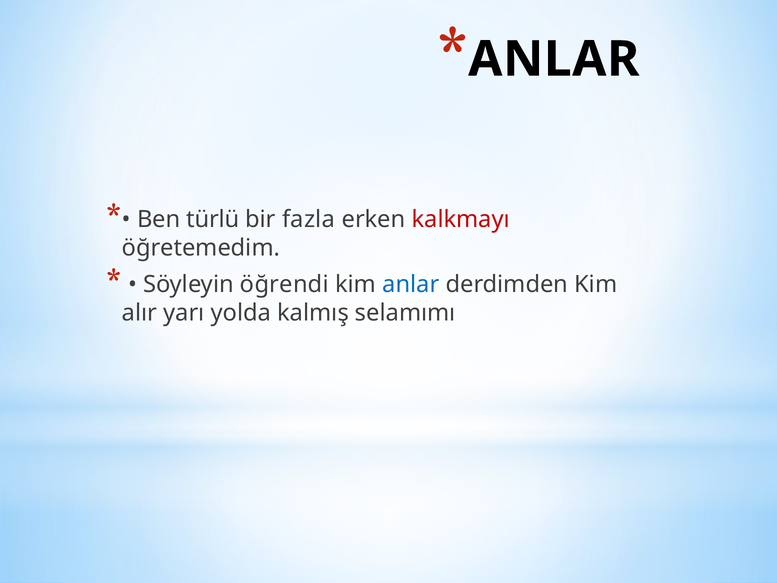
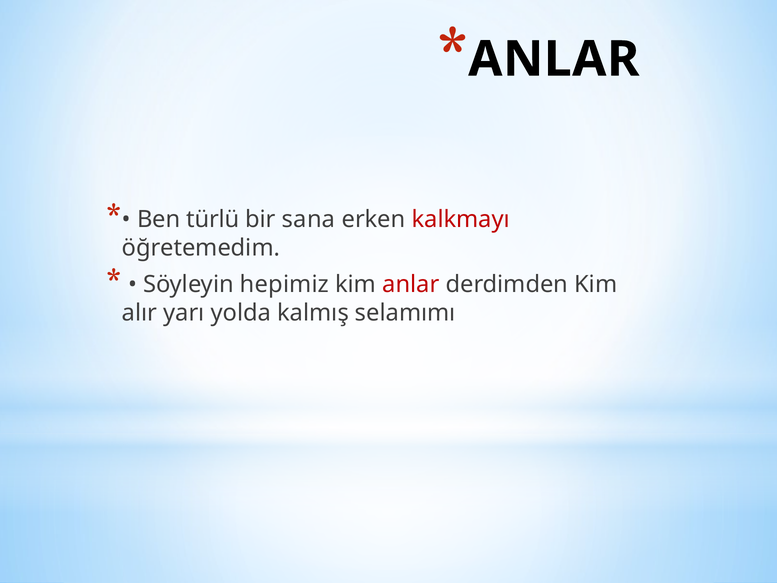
fazla: fazla -> sana
öğrendi: öğrendi -> hepimiz
anlar at (411, 284) colour: blue -> red
